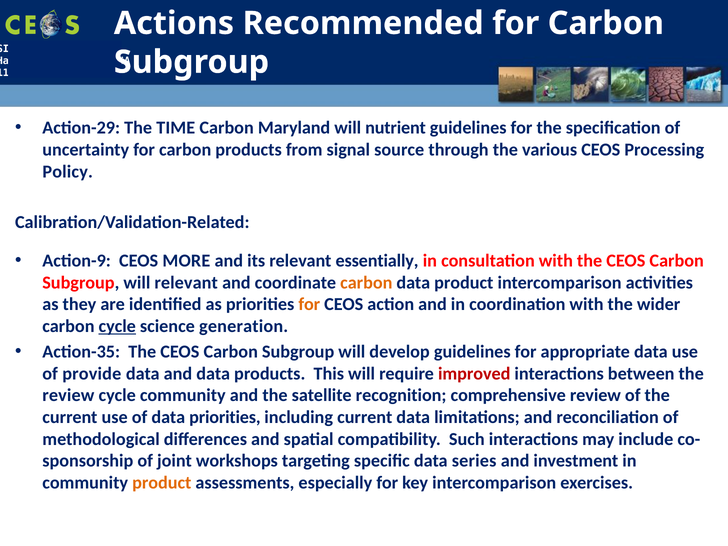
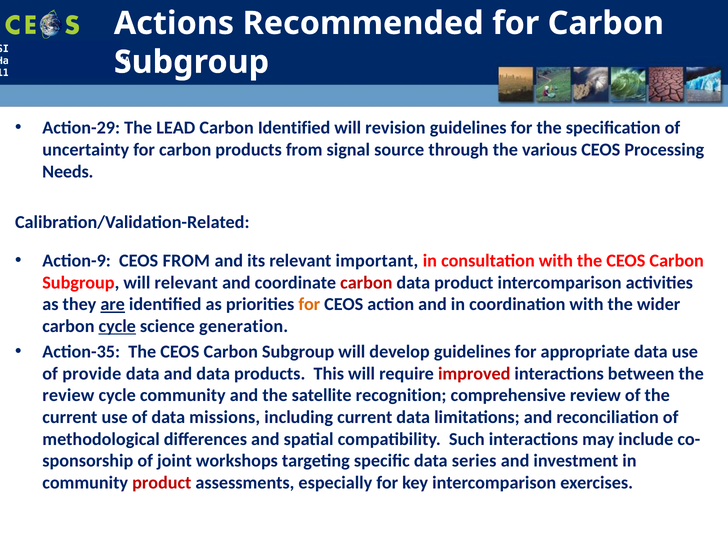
TIME: TIME -> LEAD
Carbon Maryland: Maryland -> Identified
nutrient: nutrient -> revision
Policy: Policy -> Needs
CEOS MORE: MORE -> FROM
essentially: essentially -> important
carbon at (366, 283) colour: orange -> red
are underline: none -> present
data priorities: priorities -> missions
product at (162, 483) colour: orange -> red
